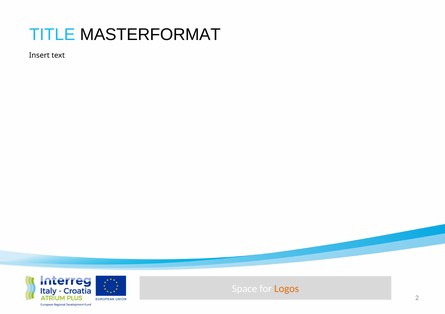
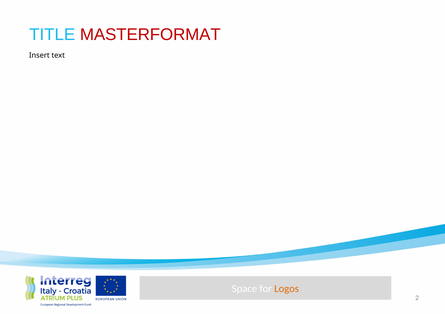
MASTERFORMAT colour: black -> red
